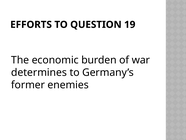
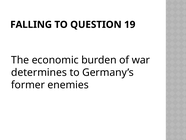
EFFORTS: EFFORTS -> FALLING
